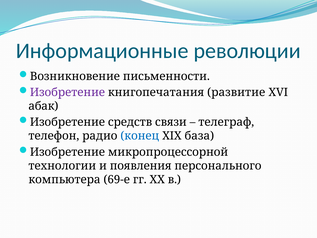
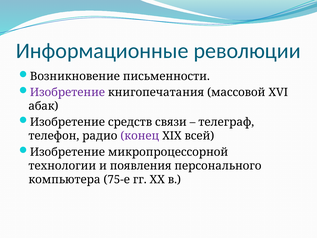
развитие: развитие -> массовой
конец colour: blue -> purple
база: база -> всей
69-е: 69-е -> 75-е
